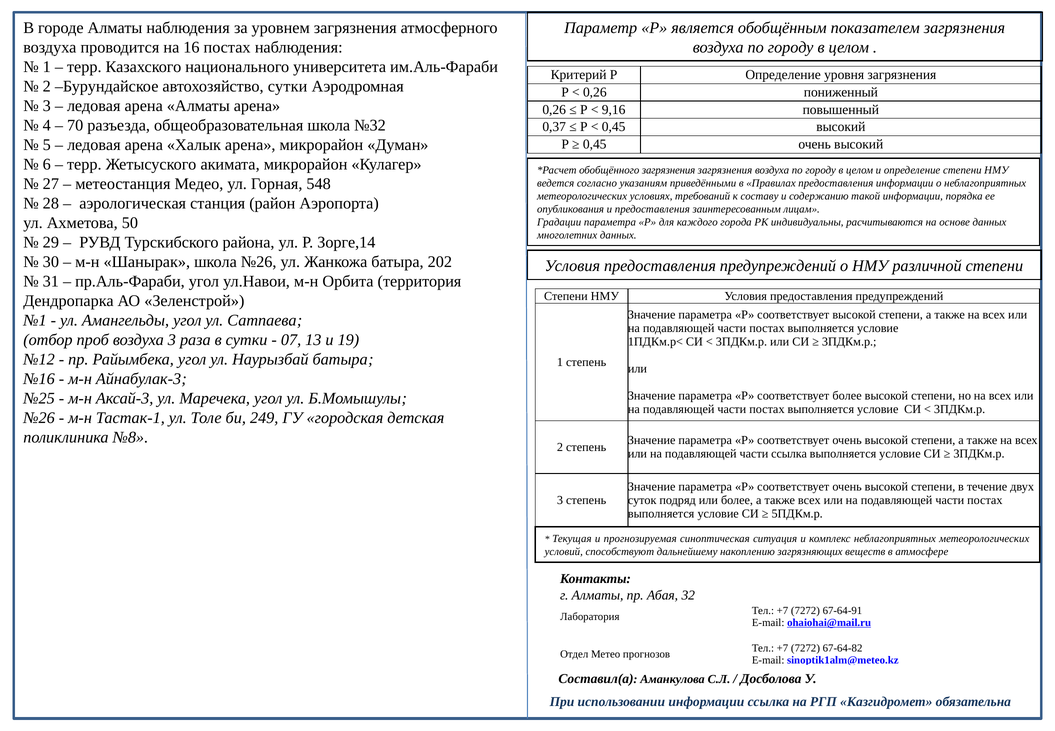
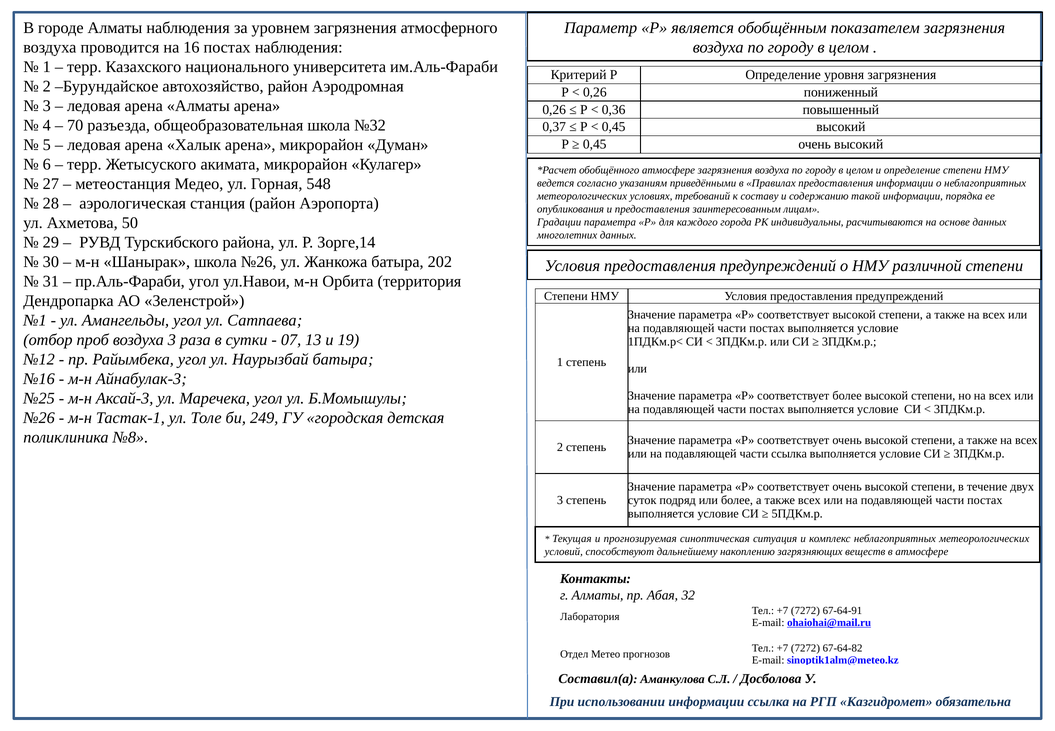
автохозяйство сутки: сутки -> район
9,16: 9,16 -> 0,36
обобщённого загрязнения: загрязнения -> атмосфере
